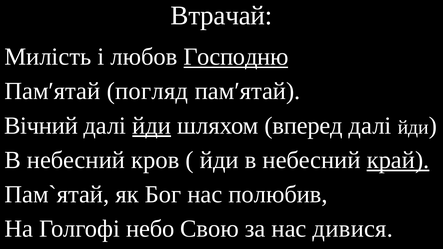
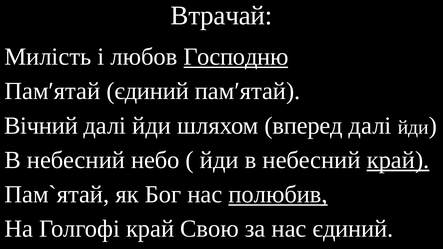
Пам′ятай погляд: погляд -> єдиний
йди at (152, 126) underline: present -> none
кров: кров -> небо
полюбив underline: none -> present
Голгофі небо: небо -> край
нас дивися: дивися -> єдиний
